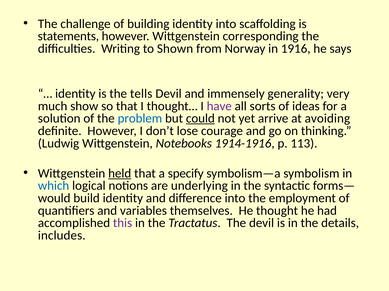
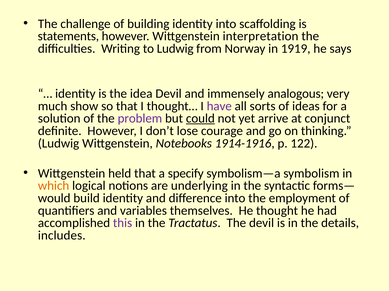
corresponding: corresponding -> interpretation
to Shown: Shown -> Ludwig
1916: 1916 -> 1919
tells: tells -> idea
generality: generality -> analogous
problem colour: blue -> purple
avoiding: avoiding -> conjunct
113: 113 -> 122
held underline: present -> none
which colour: blue -> orange
